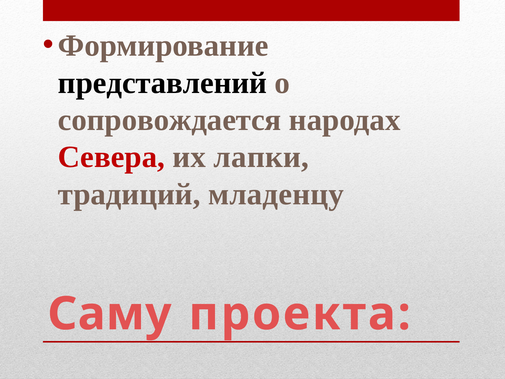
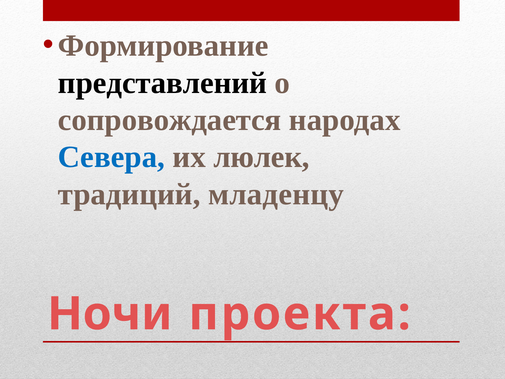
Севера colour: red -> blue
лапки: лапки -> люлек
Саму: Саму -> Ночи
